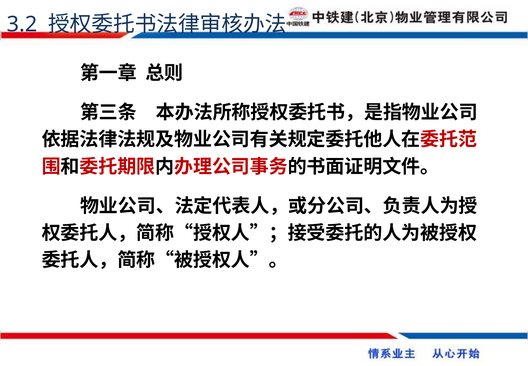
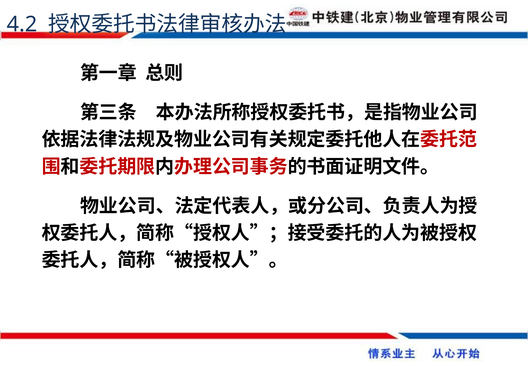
3.2: 3.2 -> 4.2
